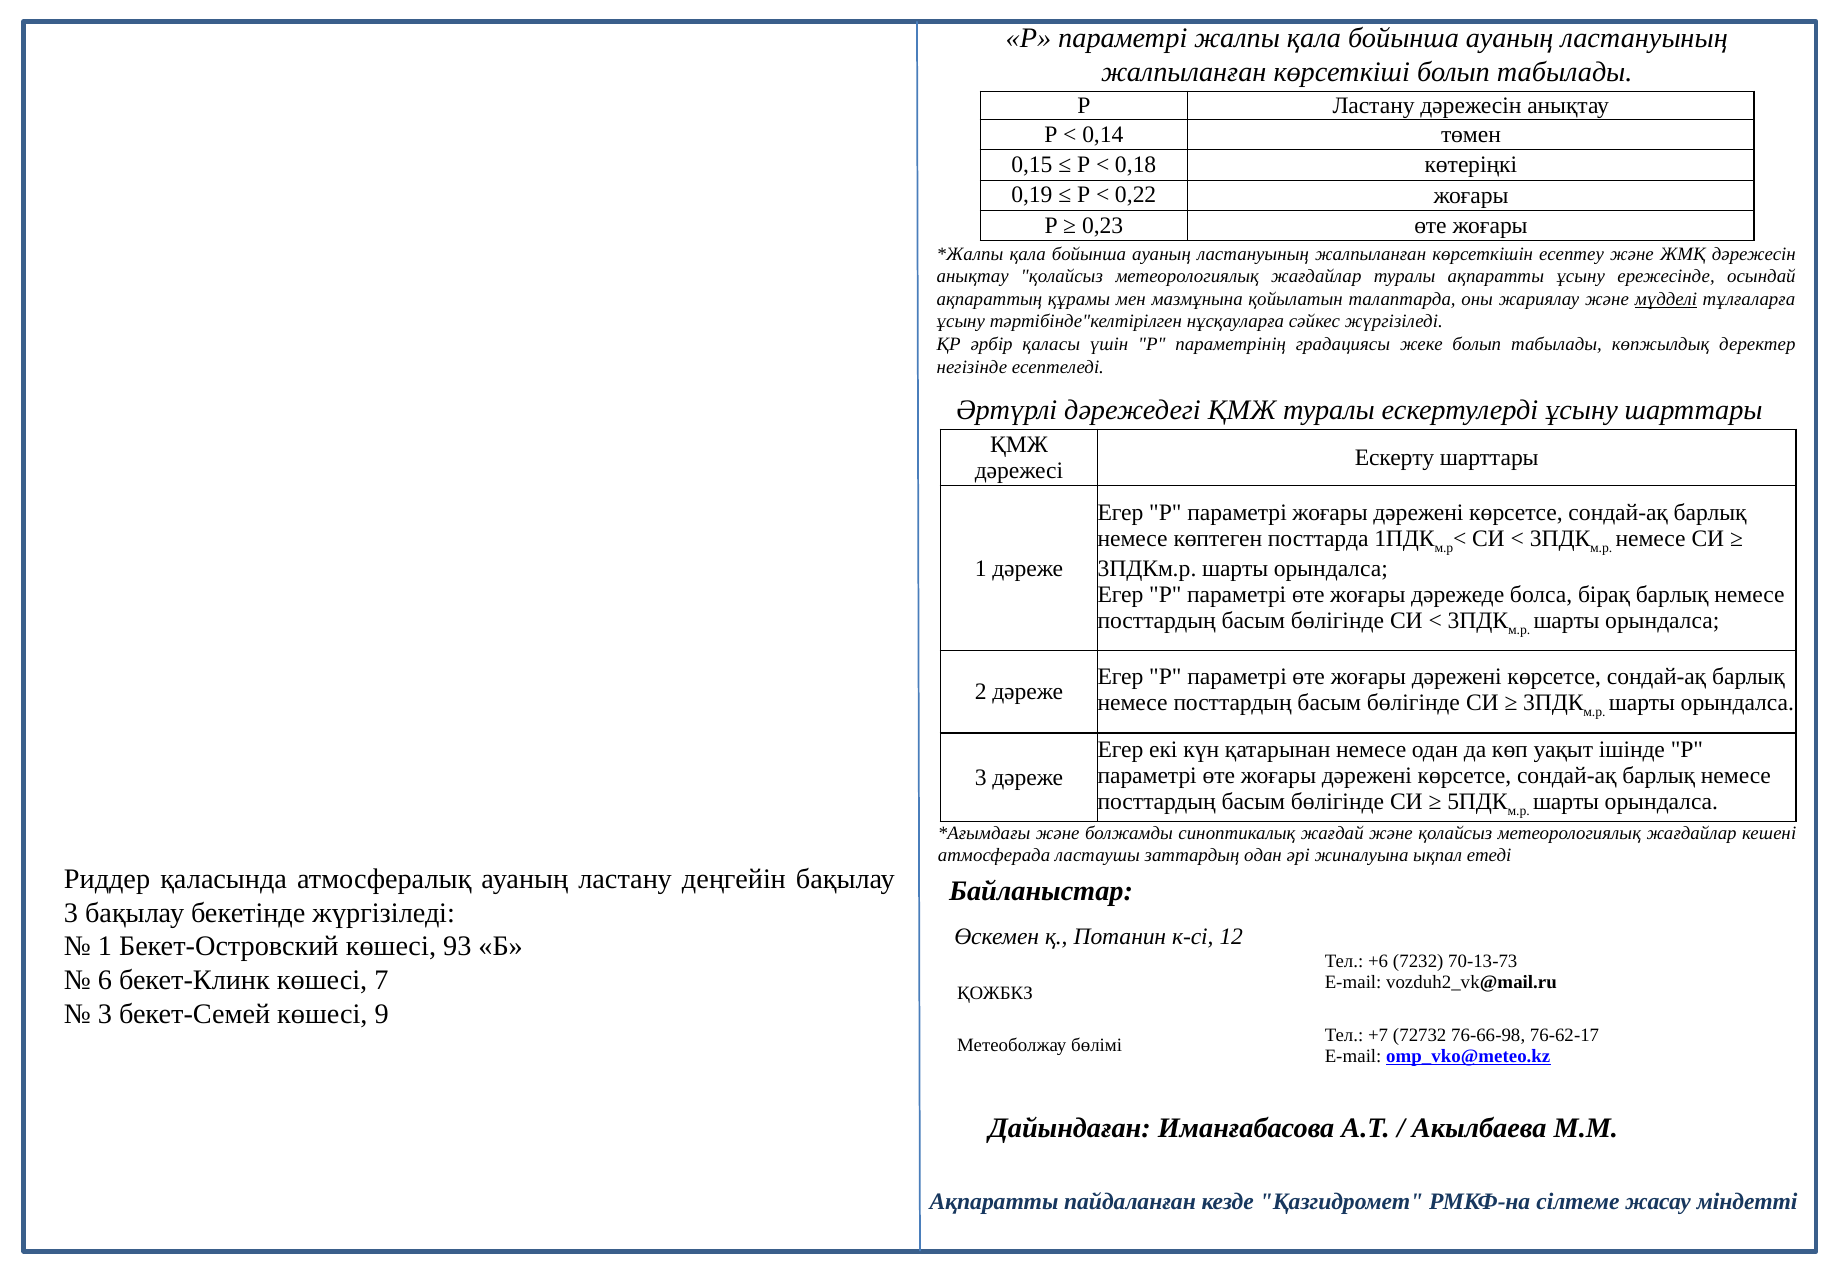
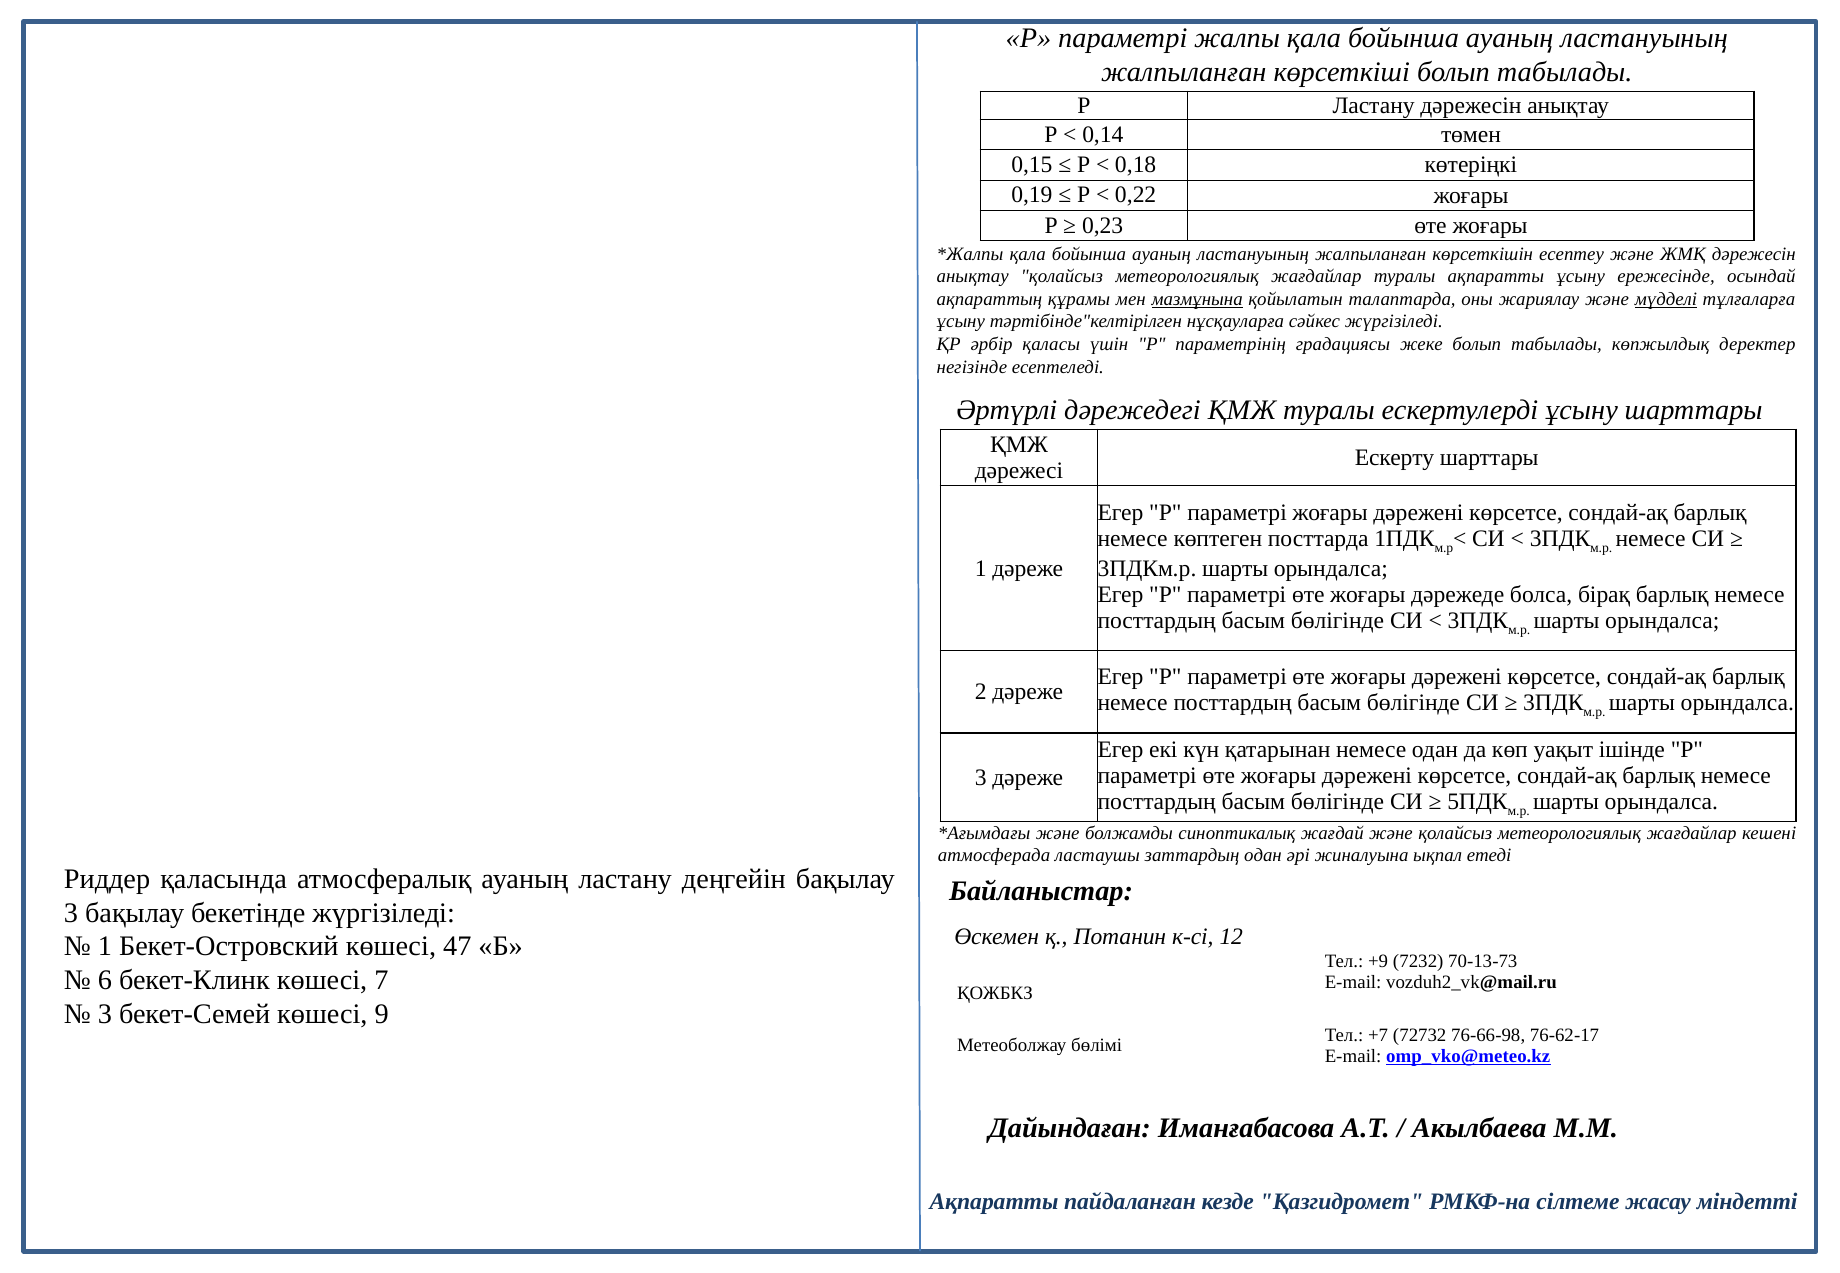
мазмұнына underline: none -> present
93: 93 -> 47
+6: +6 -> +9
